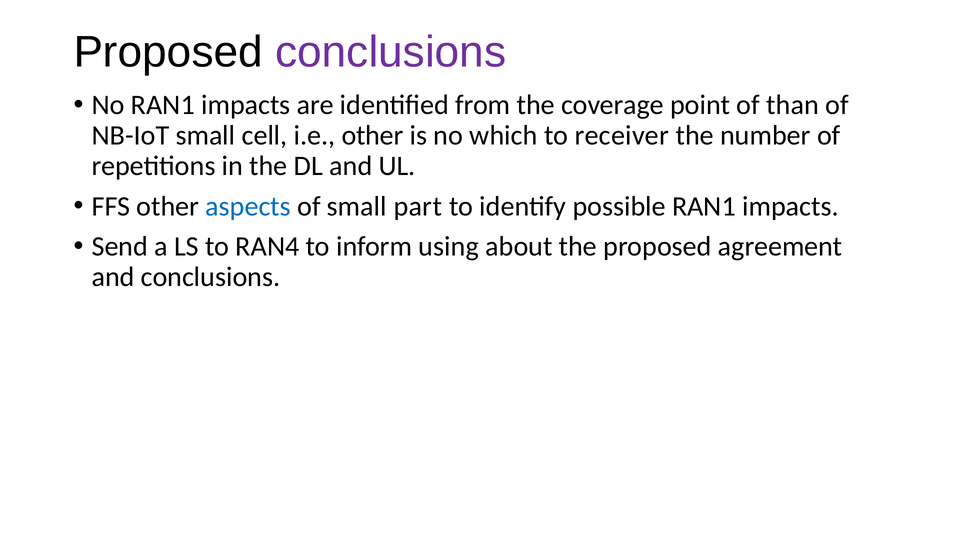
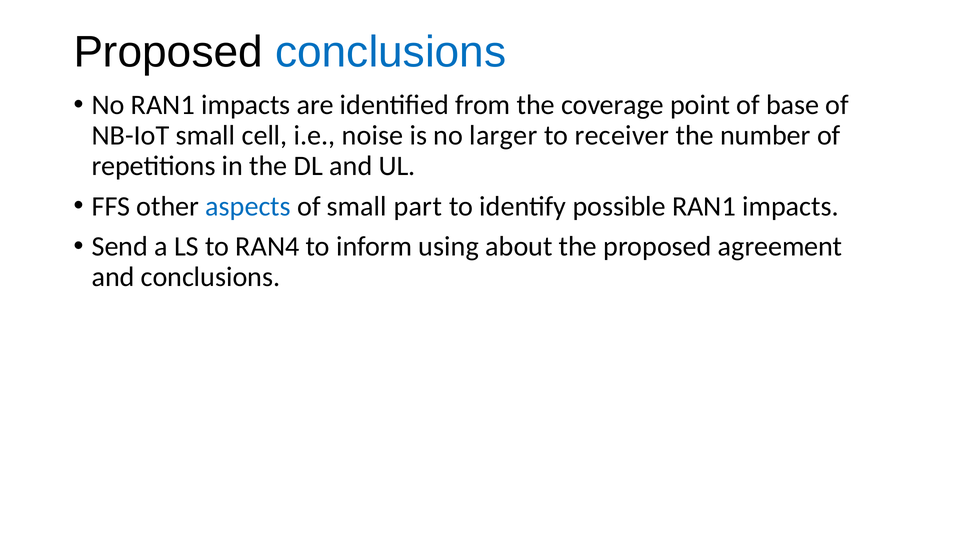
conclusions at (391, 52) colour: purple -> blue
than: than -> base
i.e other: other -> noise
which: which -> larger
